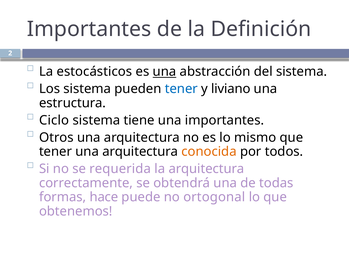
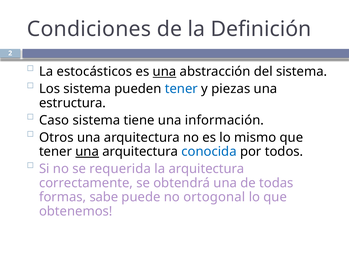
Importantes at (89, 29): Importantes -> Condiciones
liviano: liviano -> piezas
Ciclo: Ciclo -> Caso
una importantes: importantes -> información
una at (87, 151) underline: none -> present
conocida colour: orange -> blue
hace: hace -> sabe
